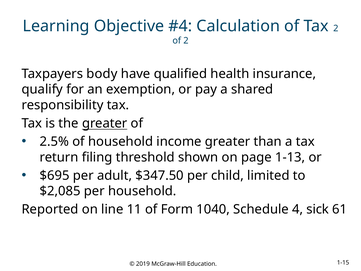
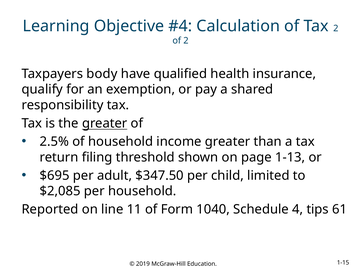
sick: sick -> tips
